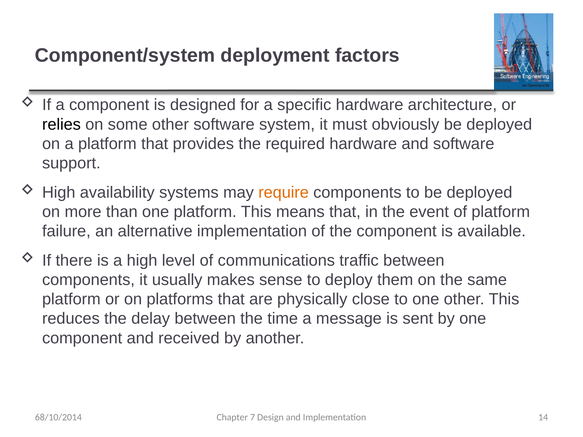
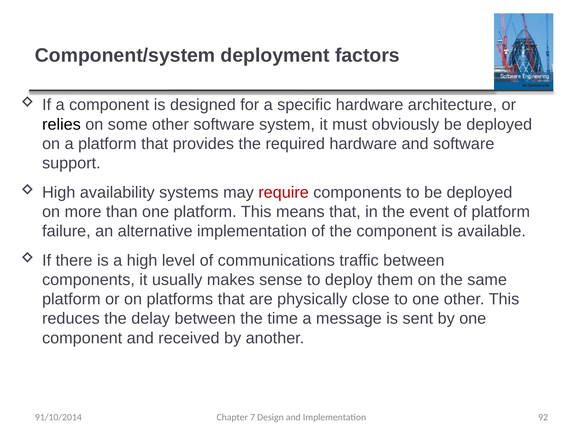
require colour: orange -> red
14: 14 -> 92
68/10/2014: 68/10/2014 -> 91/10/2014
